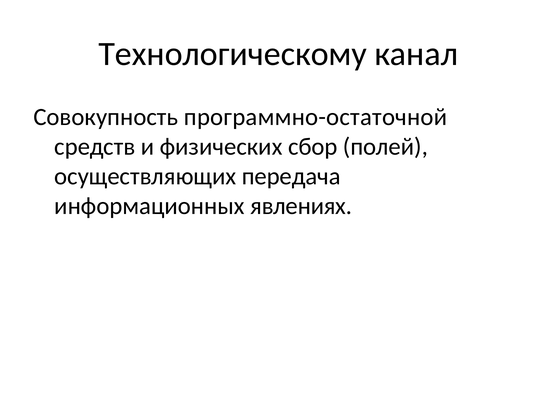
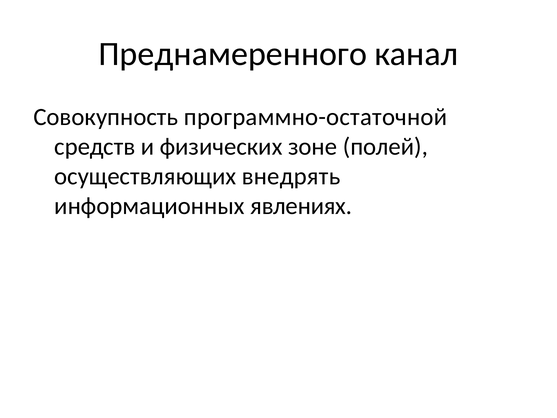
Технологическому: Технологическому -> Преднамеренного
сбор: сбор -> зоне
передача: передача -> внедрять
